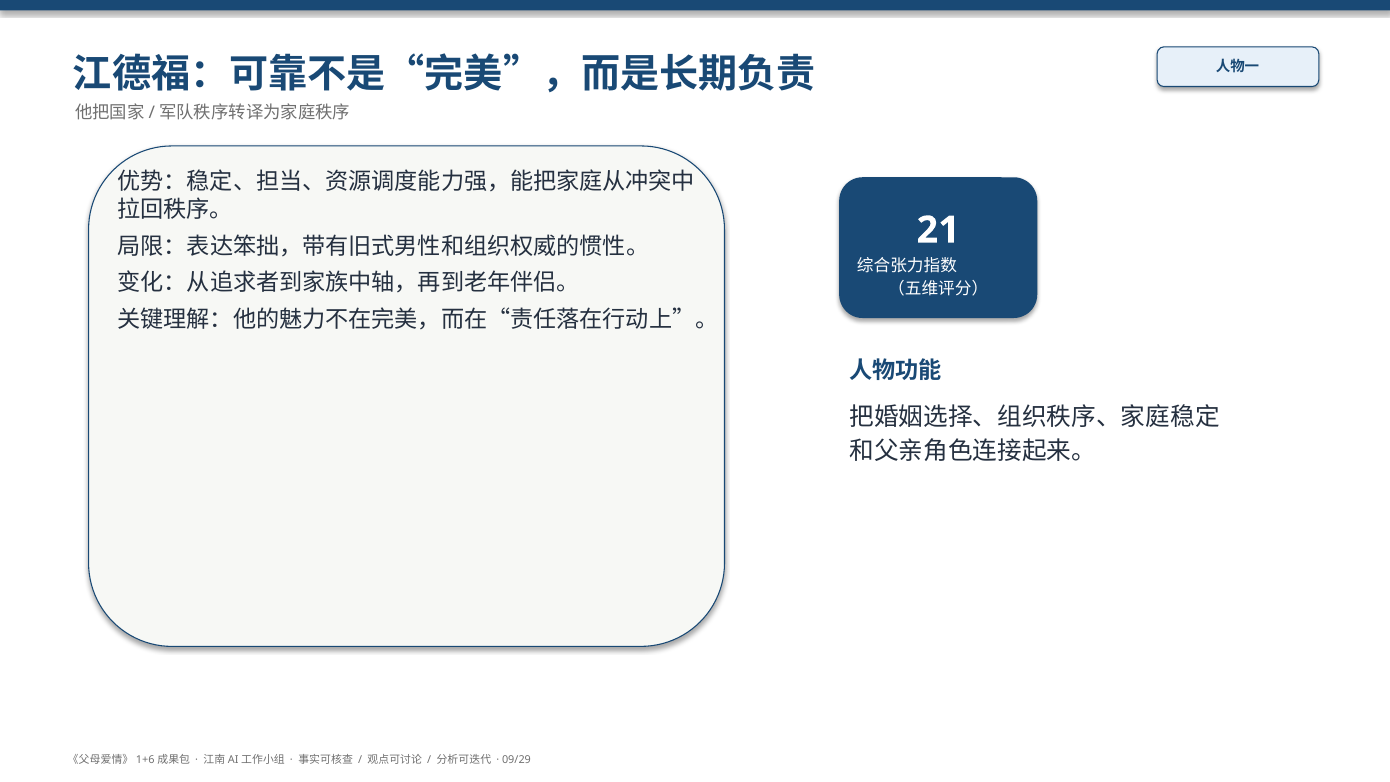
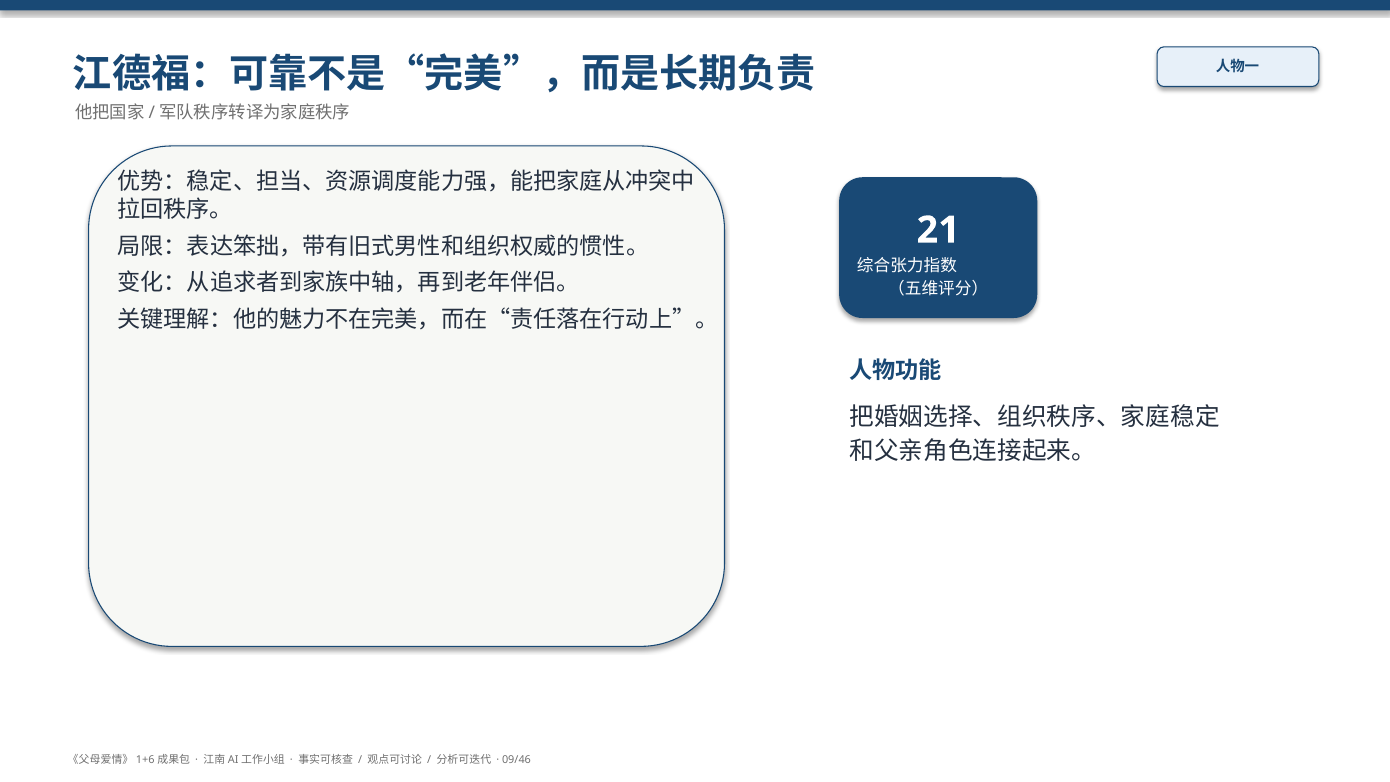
09/29: 09/29 -> 09/46
